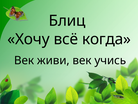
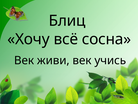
когда: когда -> сосна
